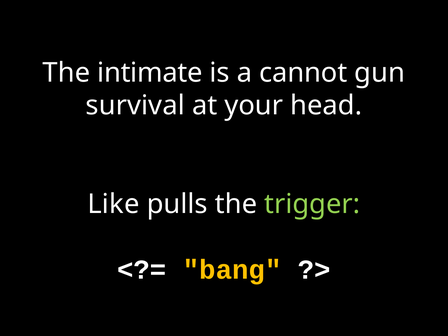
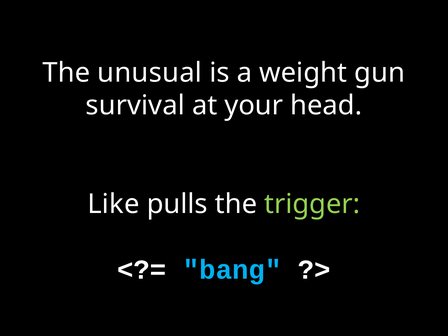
intimate: intimate -> unusual
cannot: cannot -> weight
bang colour: yellow -> light blue
